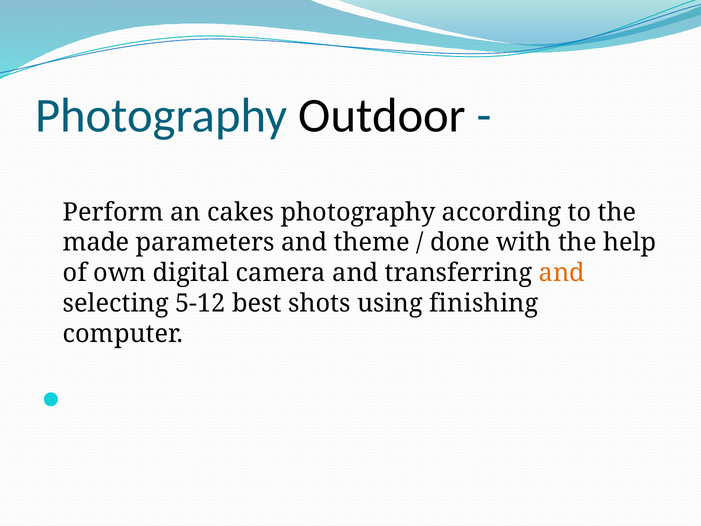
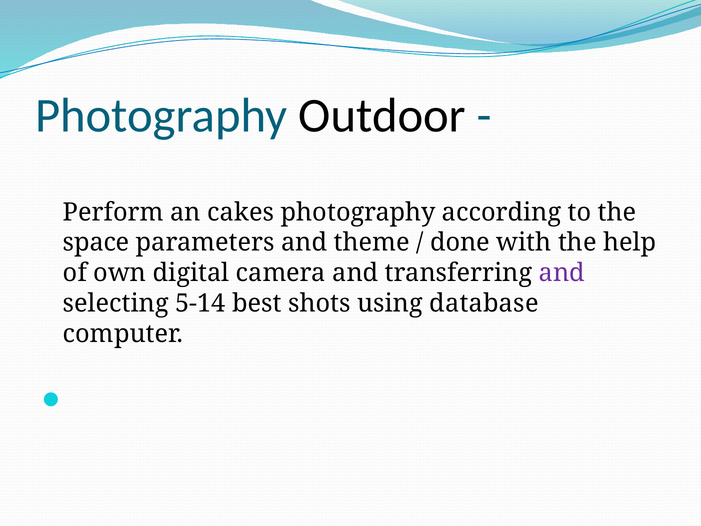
made: made -> space
and at (562, 273) colour: orange -> purple
5-12: 5-12 -> 5-14
finishing: finishing -> database
